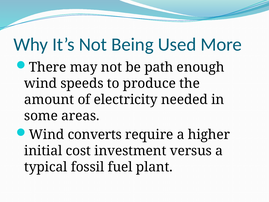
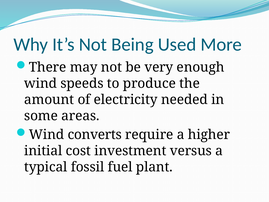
path: path -> very
